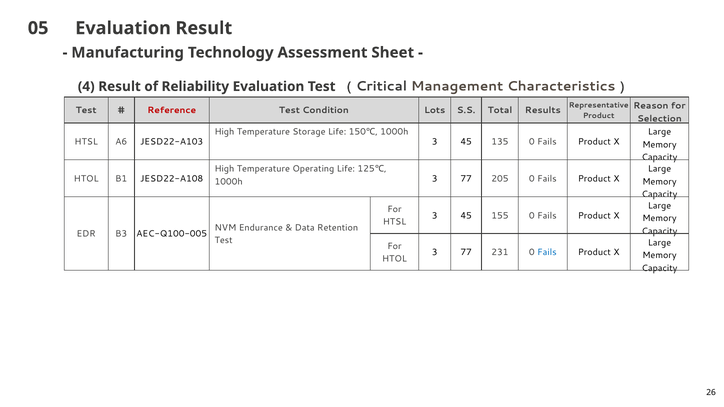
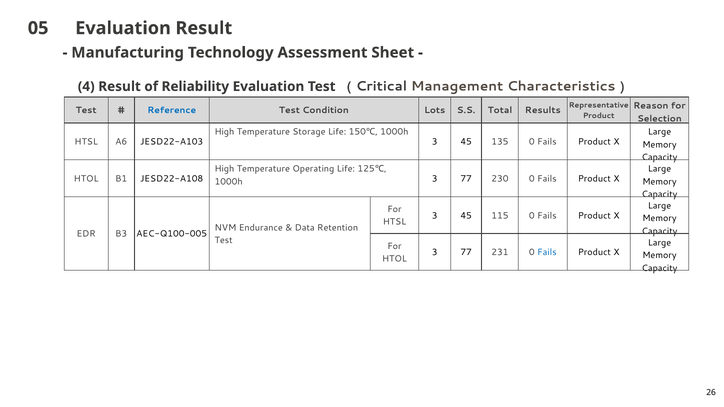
Reference colour: red -> blue
205: 205 -> 230
155: 155 -> 115
